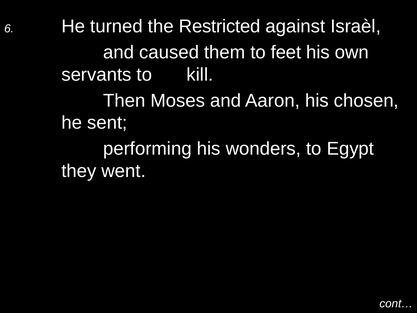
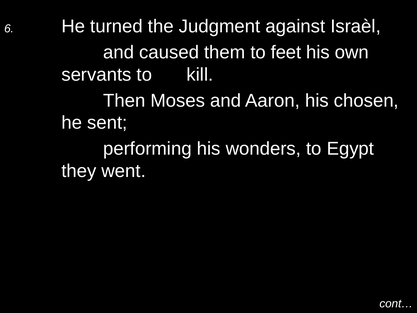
Restricted: Restricted -> Judgment
